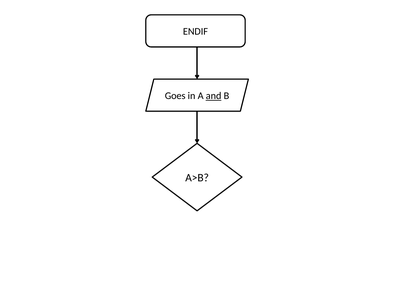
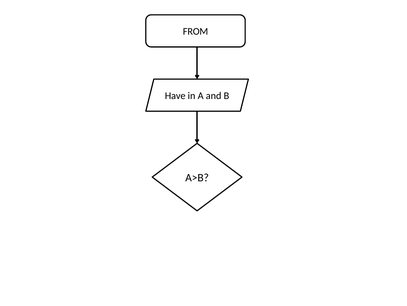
ENDIF: ENDIF -> FROM
Goes: Goes -> Have
and underline: present -> none
